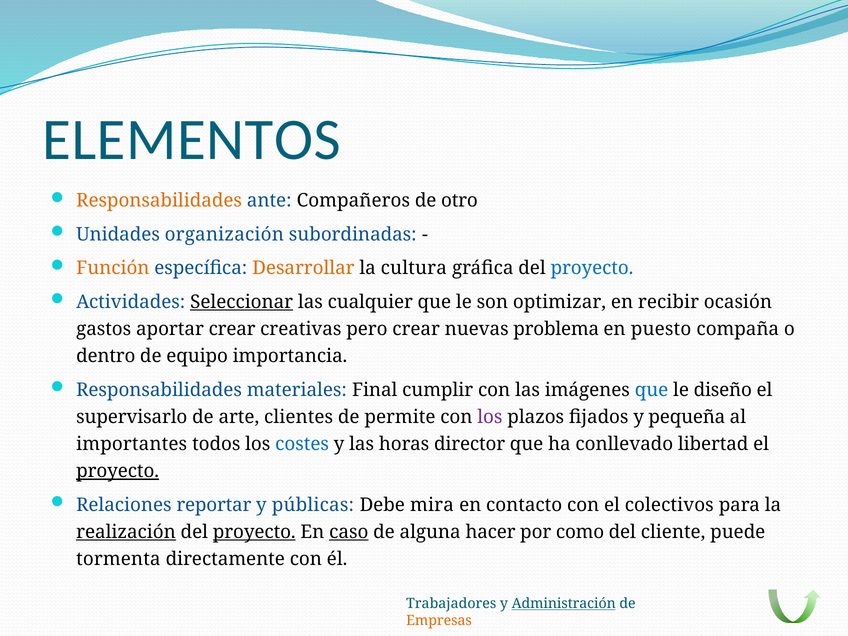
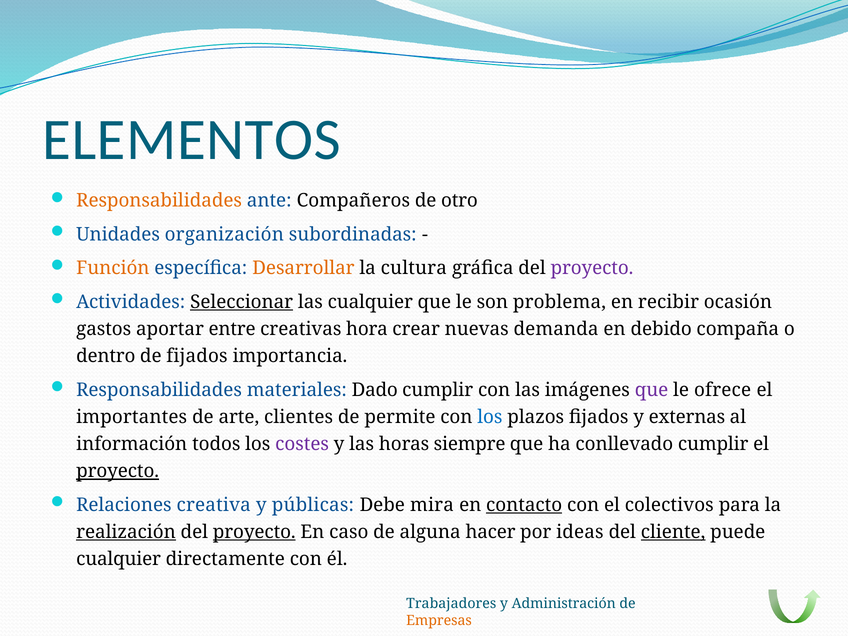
proyecto at (592, 268) colour: blue -> purple
optimizar: optimizar -> problema
aportar crear: crear -> entre
pero: pero -> hora
problema: problema -> demanda
puesto: puesto -> debido
de equipo: equipo -> fijados
Final: Final -> Dado
que at (652, 390) colour: blue -> purple
diseño: diseño -> ofrece
supervisarlo: supervisarlo -> importantes
los at (490, 417) colour: purple -> blue
pequeña: pequeña -> externas
importantes: importantes -> información
costes colour: blue -> purple
director: director -> siempre
conllevado libertad: libertad -> cumplir
reportar: reportar -> creativa
contacto underline: none -> present
caso underline: present -> none
como: como -> ideas
cliente underline: none -> present
tormenta at (118, 559): tormenta -> cualquier
Administración underline: present -> none
